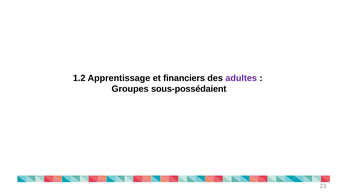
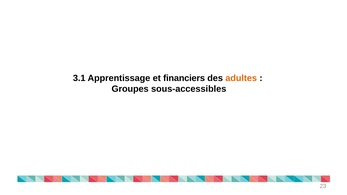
1.2: 1.2 -> 3.1
adultes colour: purple -> orange
sous-possédaient: sous-possédaient -> sous-accessibles
